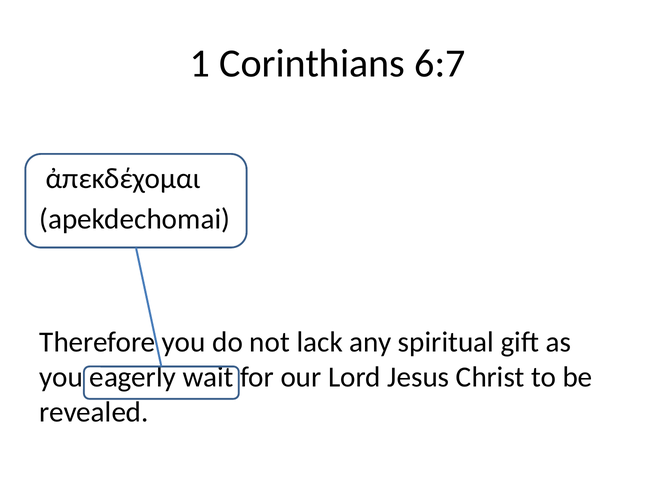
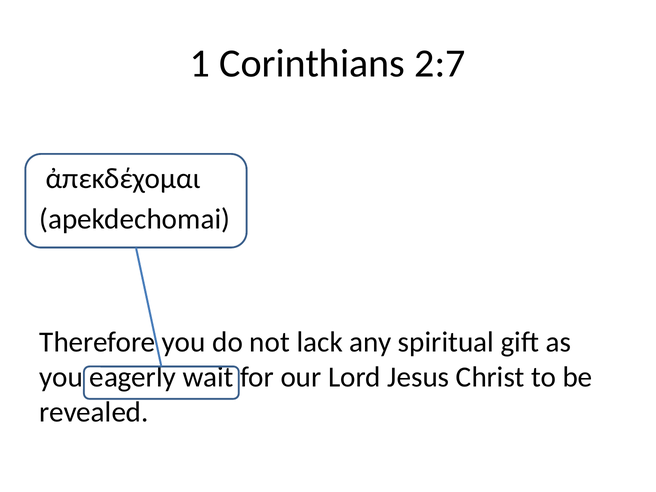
6:7: 6:7 -> 2:7
